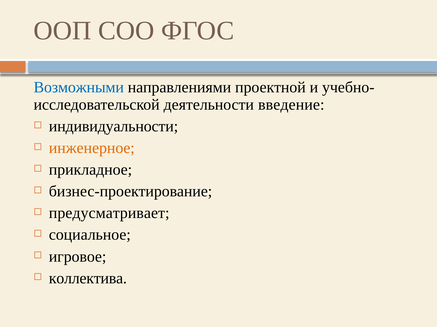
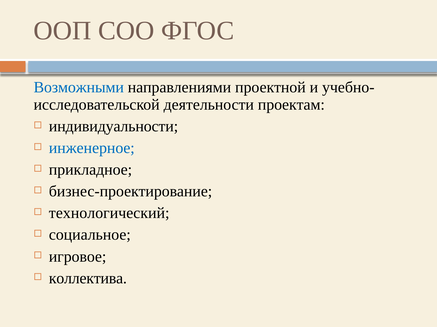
введение: введение -> проектам
инженерное colour: orange -> blue
предусматривает: предусматривает -> технологический
